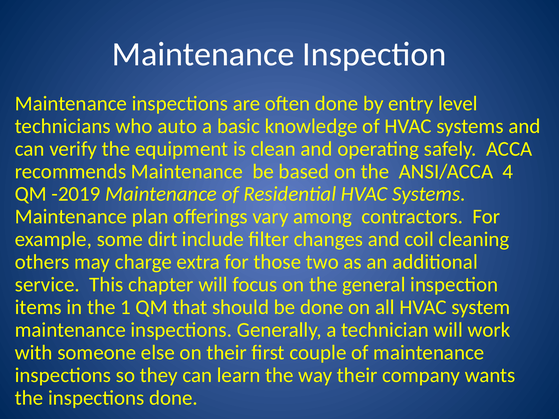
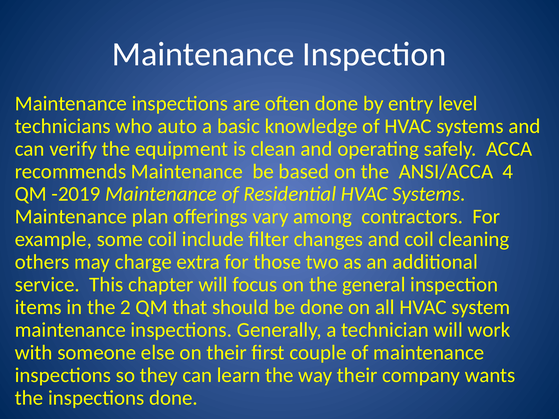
some dirt: dirt -> coil
1: 1 -> 2
